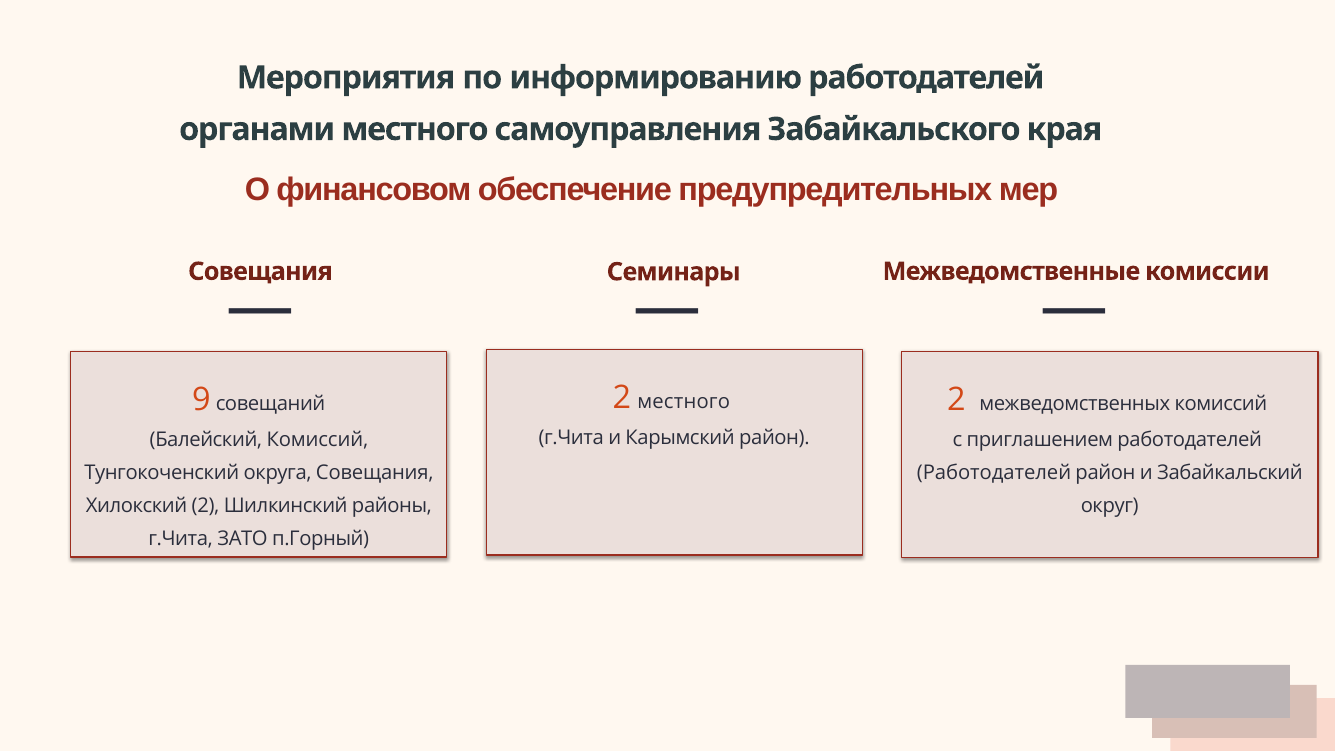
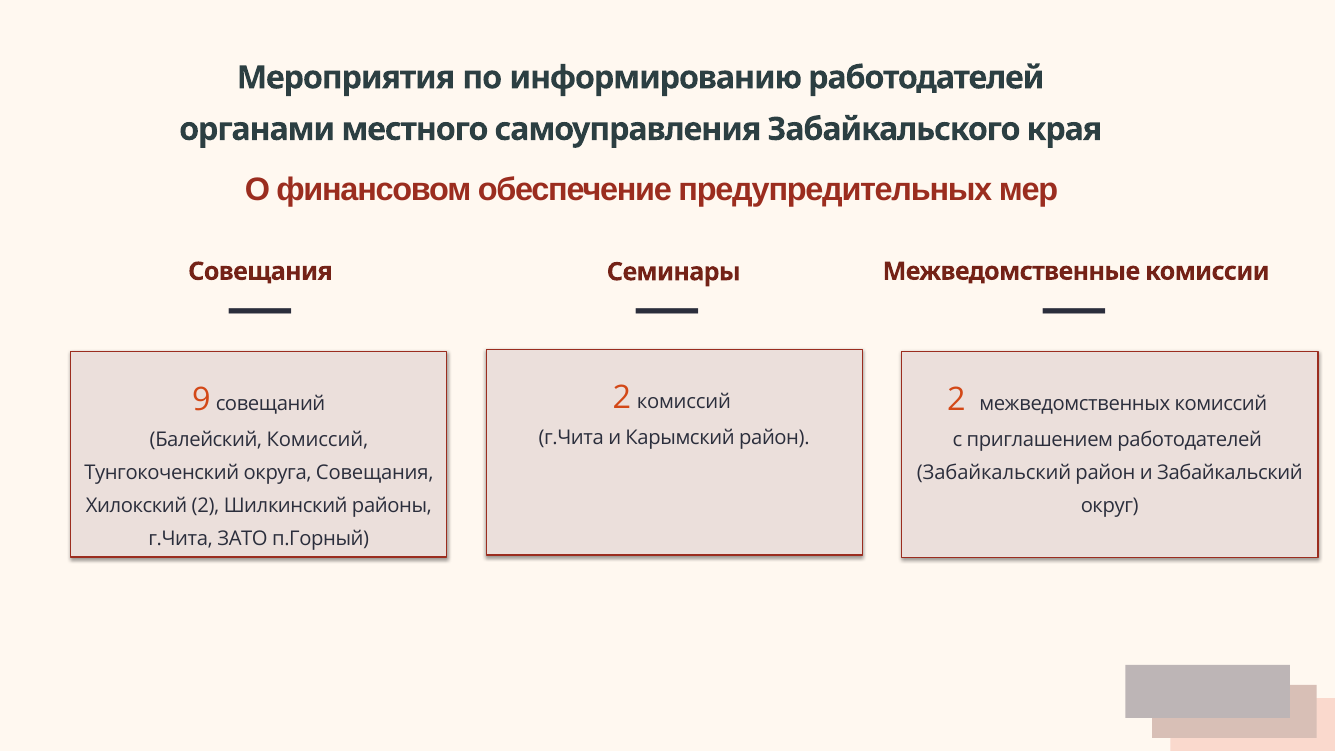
2 местного: местного -> комиссий
Работодателей at (994, 473): Работодателей -> Забайкальский
